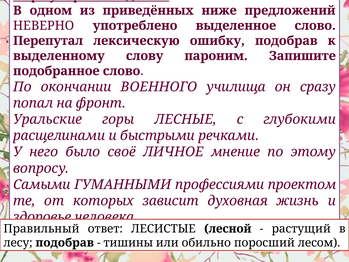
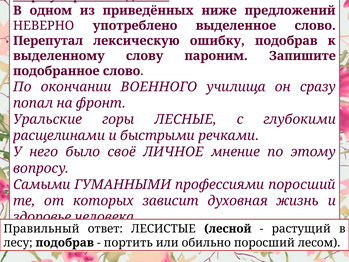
профессиями проектом: проектом -> поросший
тишины: тишины -> портить
